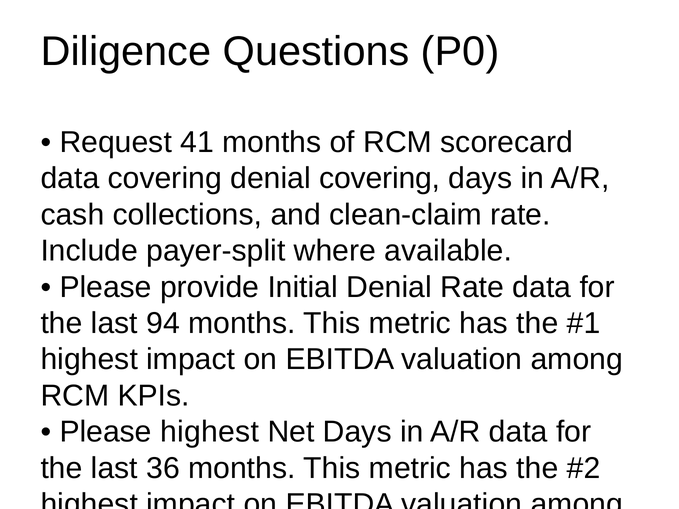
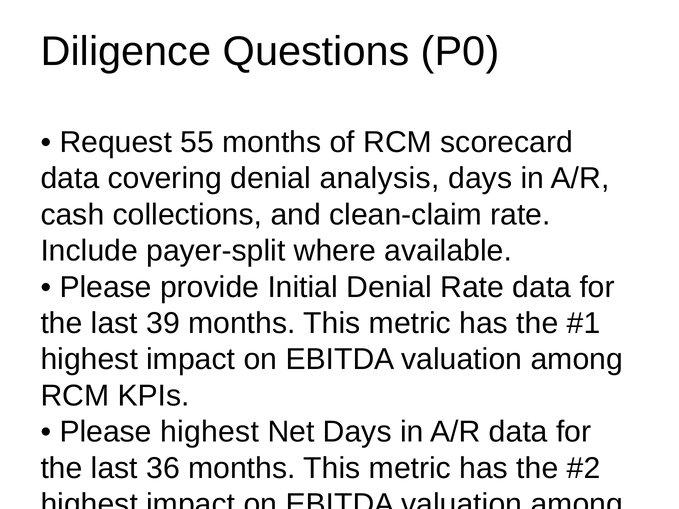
41: 41 -> 55
denial covering: covering -> analysis
94: 94 -> 39
